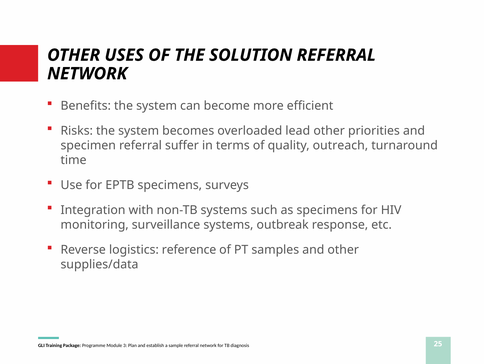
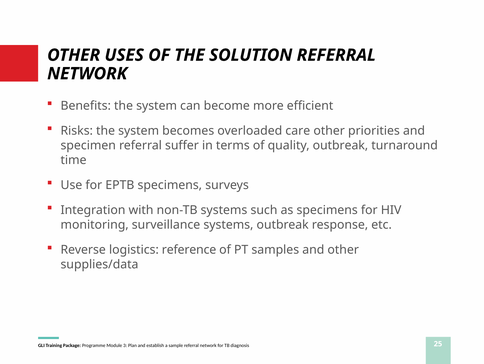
lead: lead -> care
quality outreach: outreach -> outbreak
